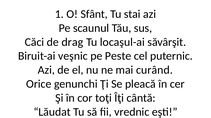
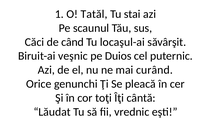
Sfânt: Sfânt -> Tatăl
drag: drag -> când
Peste: Peste -> Duios
